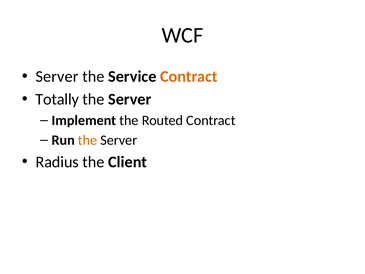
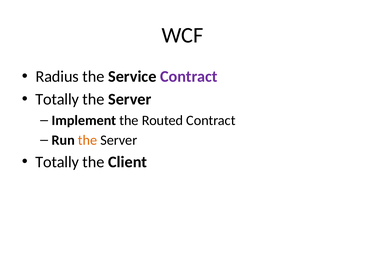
Server at (57, 77): Server -> Radius
Contract at (189, 77) colour: orange -> purple
Radius at (57, 162): Radius -> Totally
